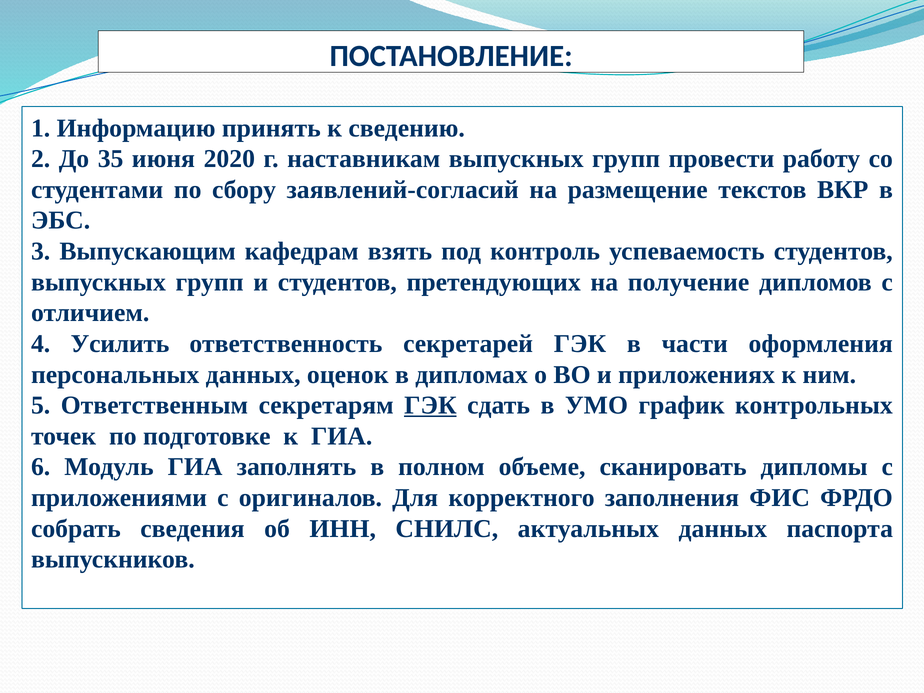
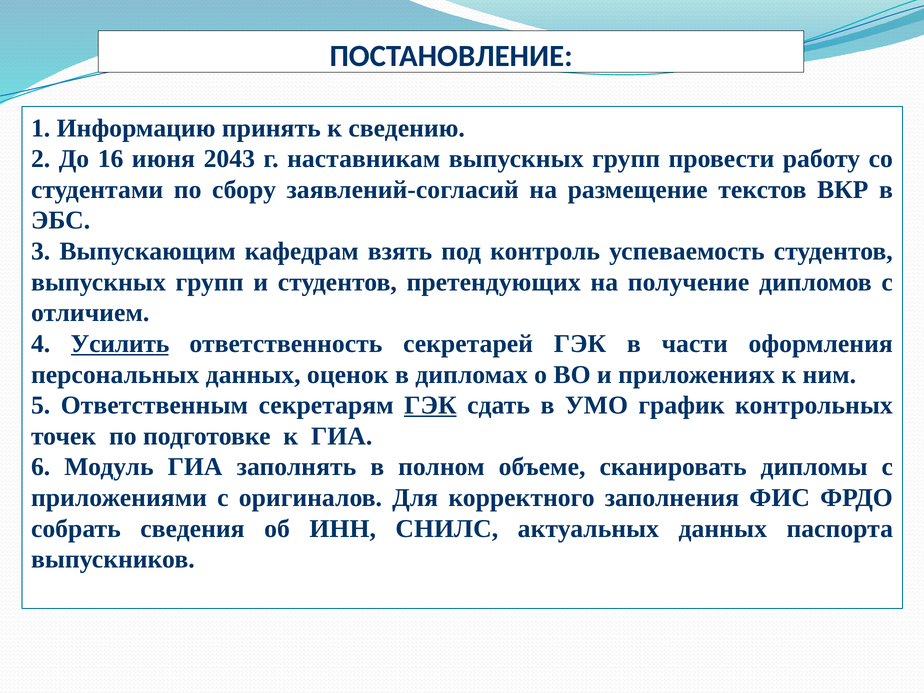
35: 35 -> 16
2020: 2020 -> 2043
Усилить underline: none -> present
